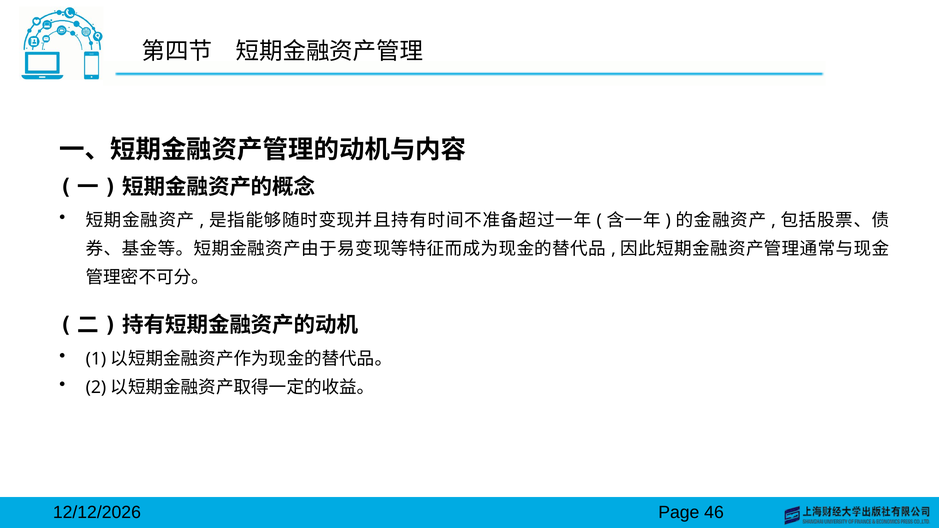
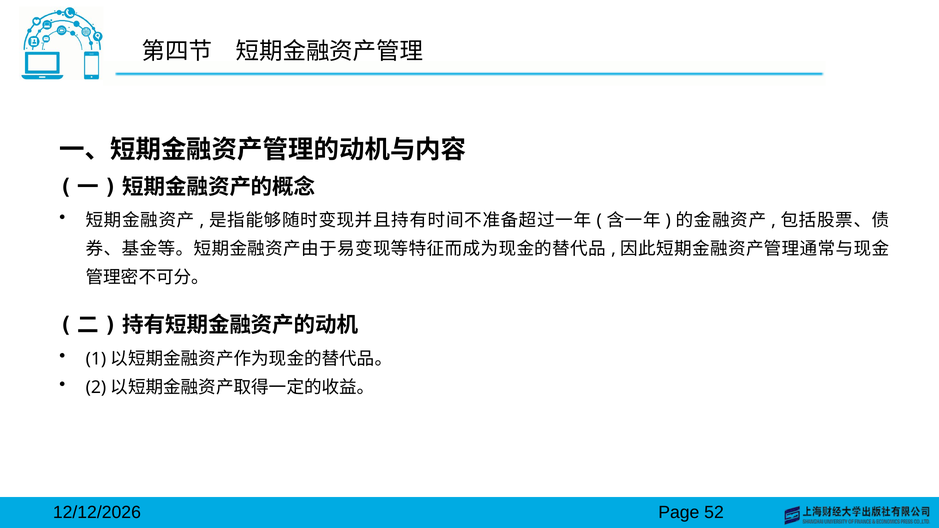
46: 46 -> 52
